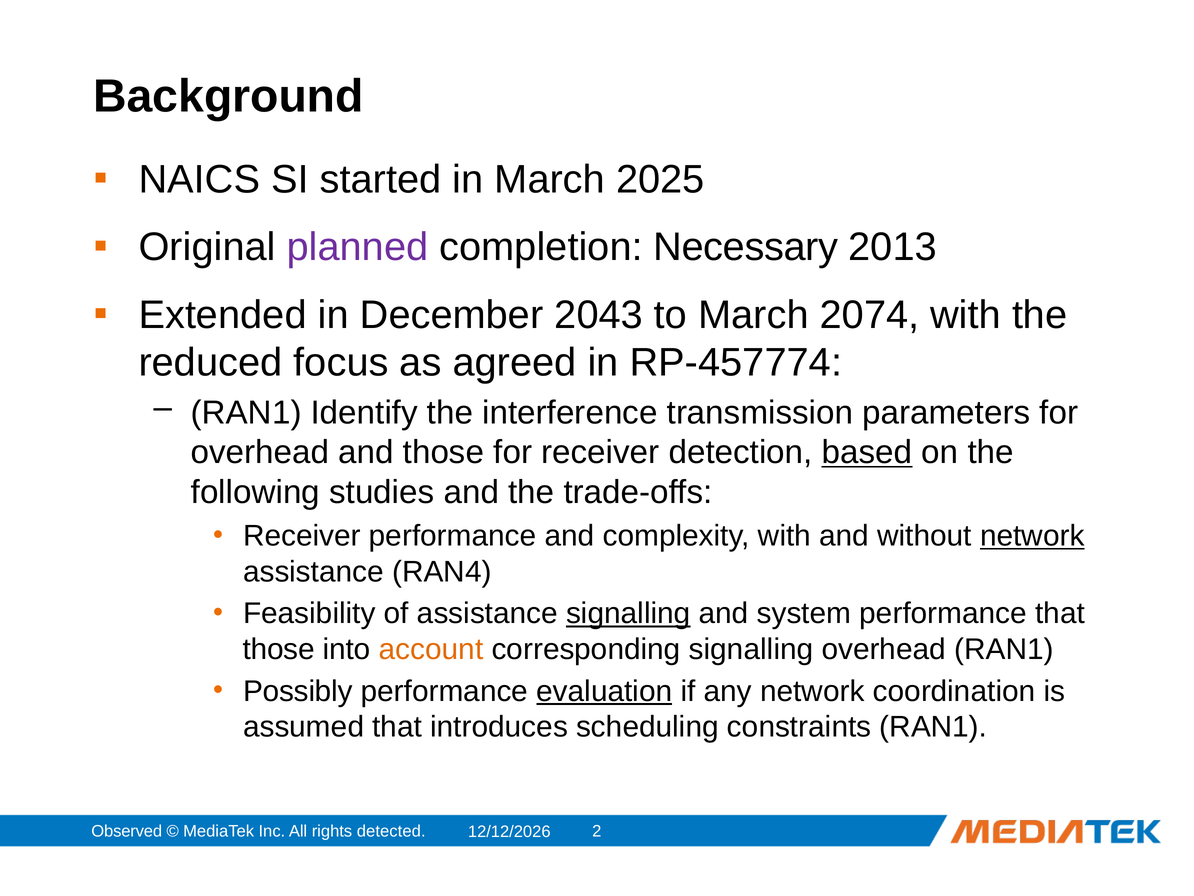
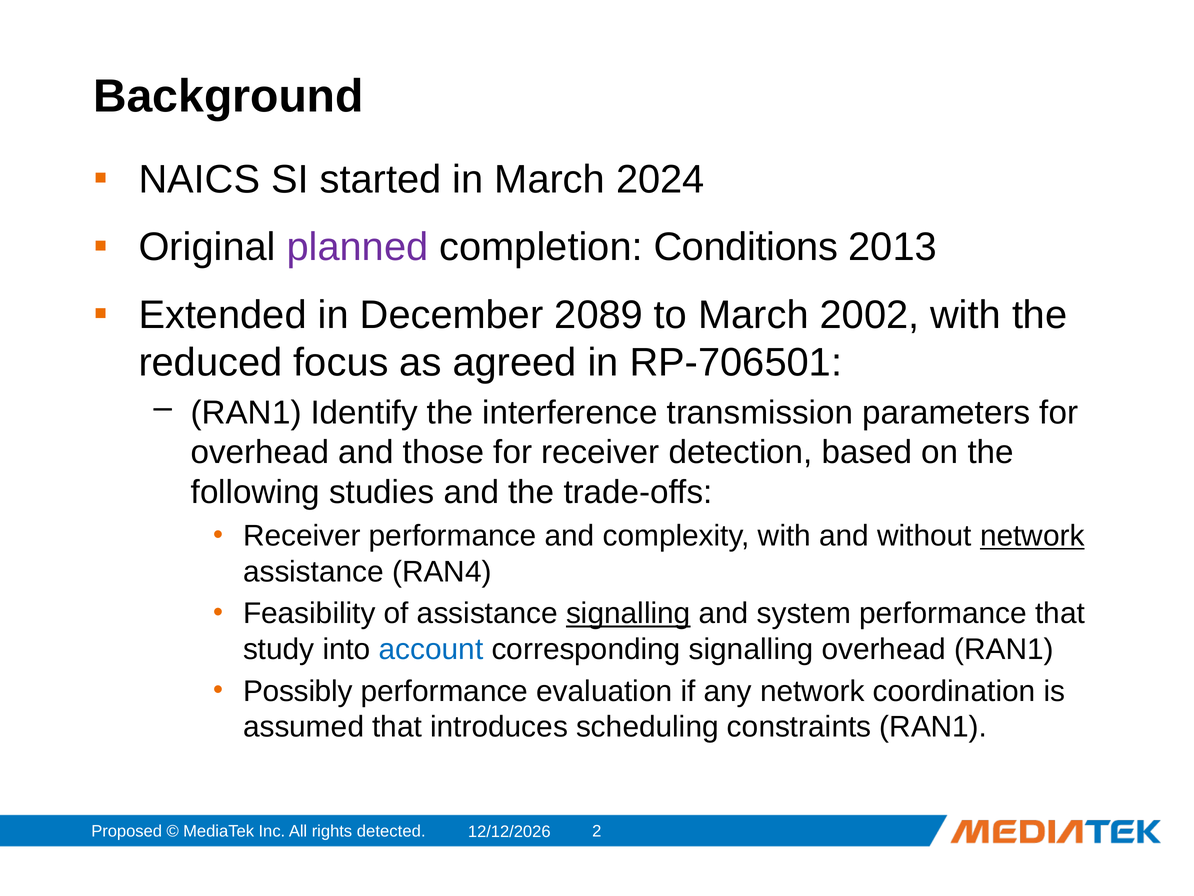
2025: 2025 -> 2024
Necessary: Necessary -> Conditions
2043: 2043 -> 2089
2074: 2074 -> 2002
RP-457774: RP-457774 -> RP-706501
based underline: present -> none
those at (279, 649): those -> study
account colour: orange -> blue
evaluation underline: present -> none
Observed: Observed -> Proposed
